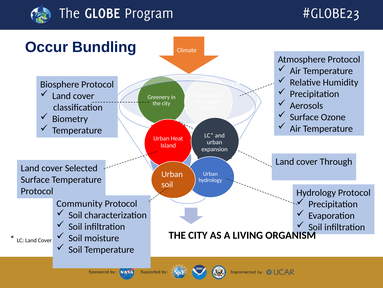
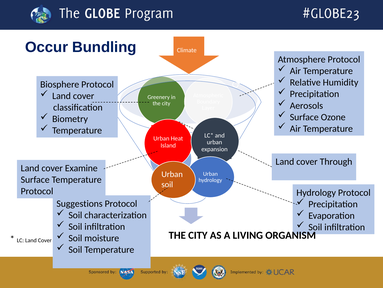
Selected: Selected -> Examine
Community: Community -> Suggestions
